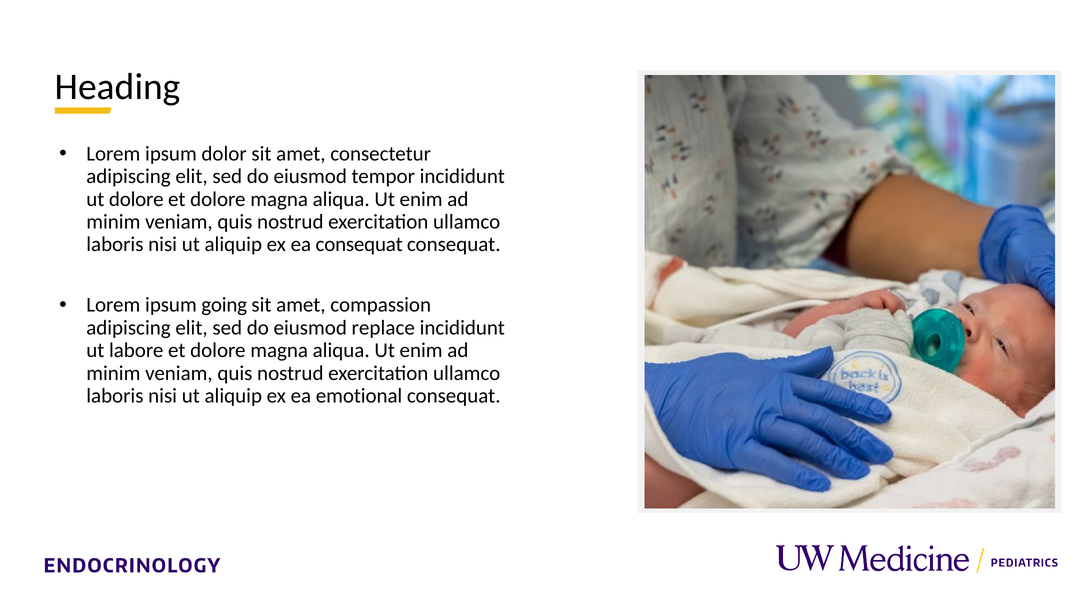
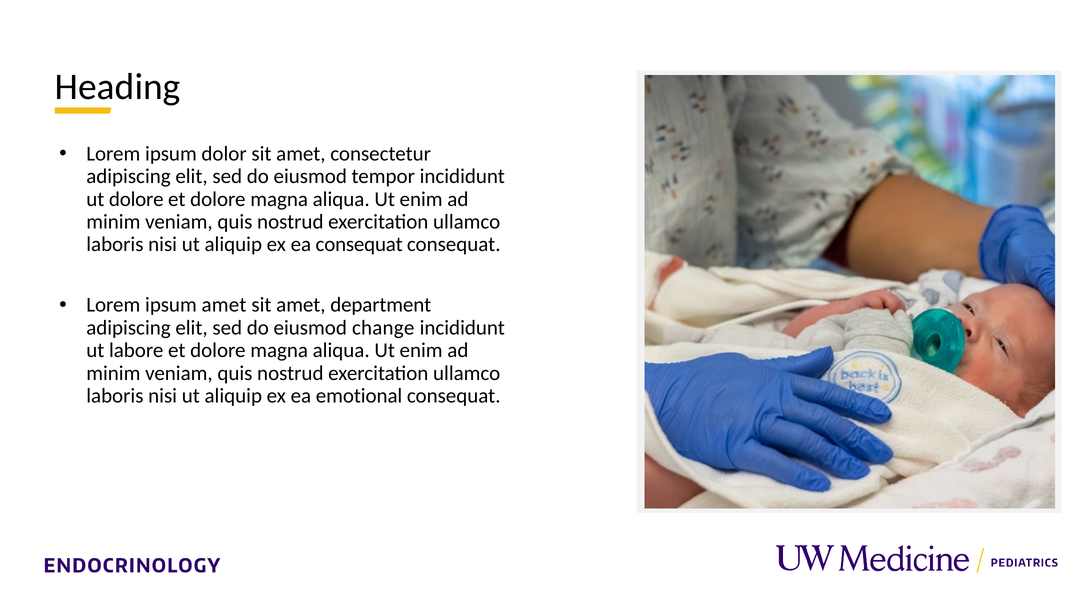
ipsum going: going -> amet
compassion: compassion -> department
replace: replace -> change
